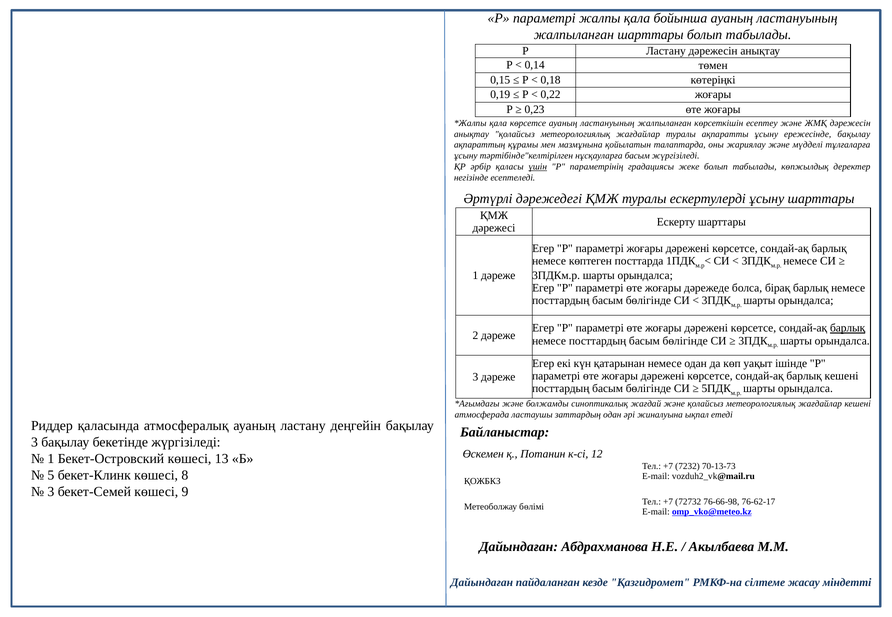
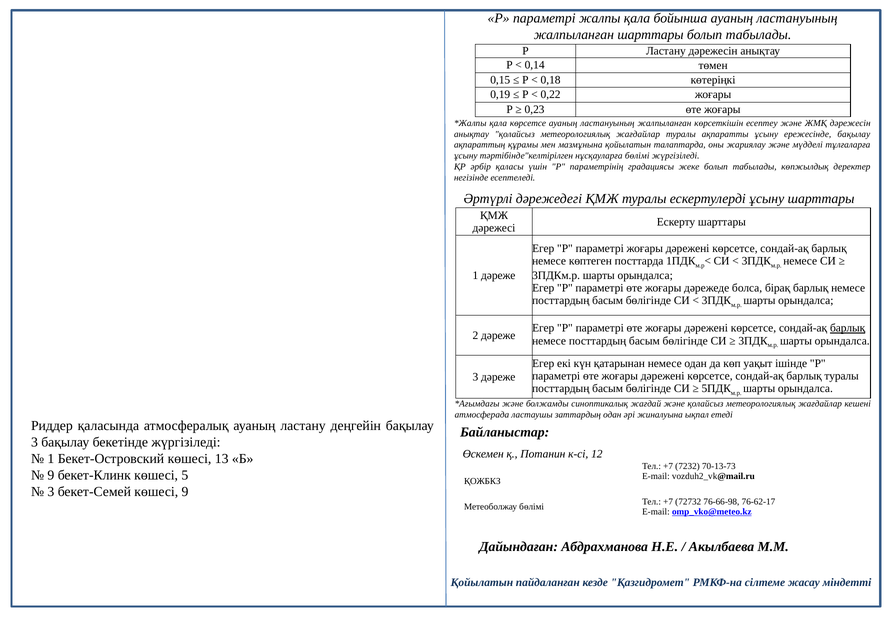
нұсқауларға басым: басым -> бөлімі
үшін underline: present -> none
барлық кешені: кешені -> туралы
5 at (51, 476): 5 -> 9
8: 8 -> 5
Дайындаған at (482, 583): Дайындаған -> Қойылатын
